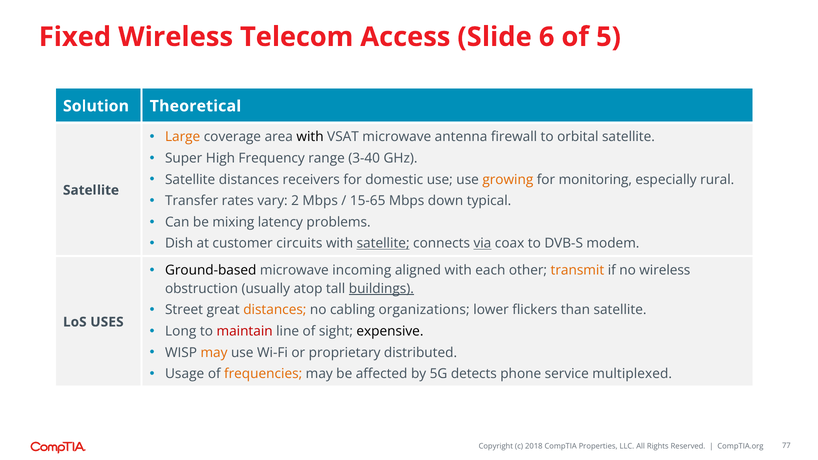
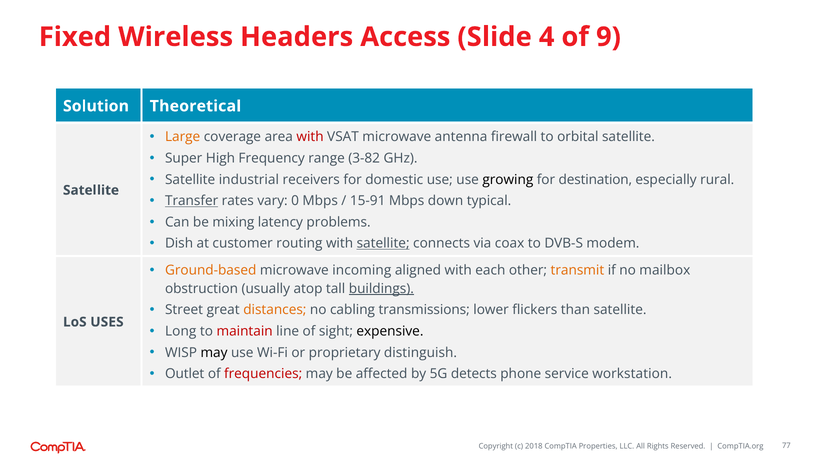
Telecom: Telecom -> Headers
6: 6 -> 4
5: 5 -> 9
with at (310, 137) colour: black -> red
3-40: 3-40 -> 3-82
Satellite distances: distances -> industrial
growing colour: orange -> black
monitoring: monitoring -> destination
Transfer underline: none -> present
2: 2 -> 0
15-65: 15-65 -> 15-91
circuits: circuits -> routing
via underline: present -> none
Ground-based colour: black -> orange
no wireless: wireless -> mailbox
organizations: organizations -> transmissions
may at (214, 353) colour: orange -> black
distributed: distributed -> distinguish
Usage: Usage -> Outlet
frequencies colour: orange -> red
multiplexed: multiplexed -> workstation
